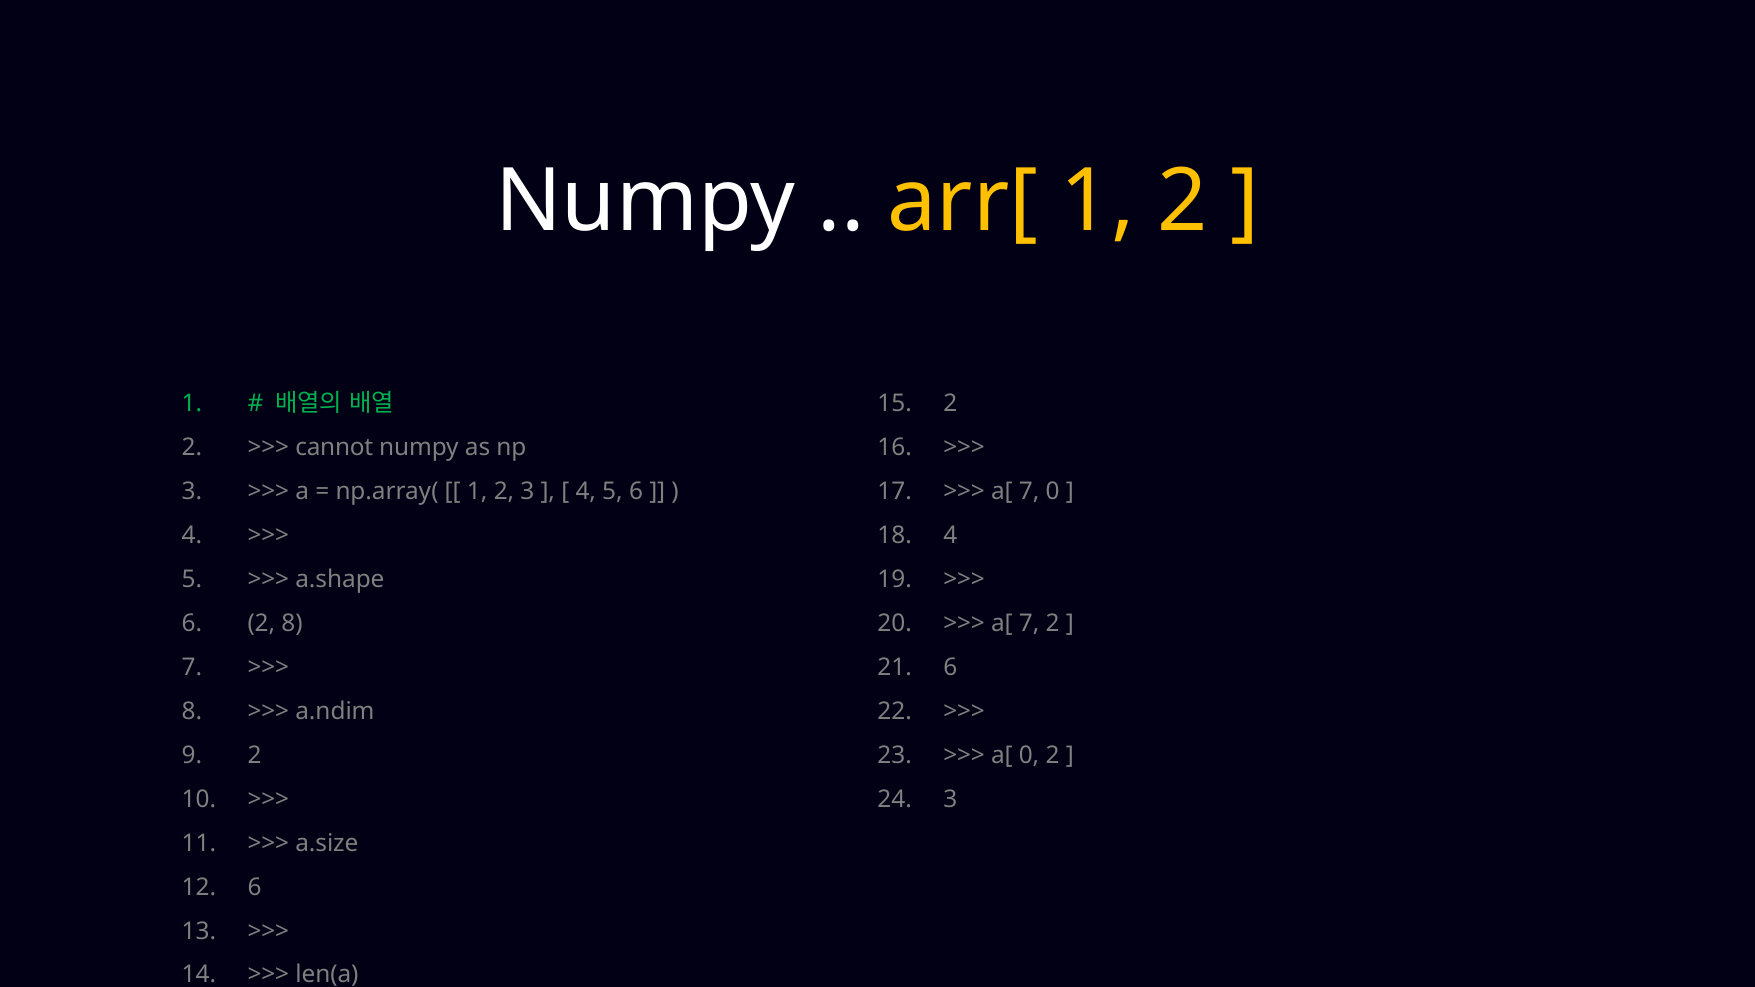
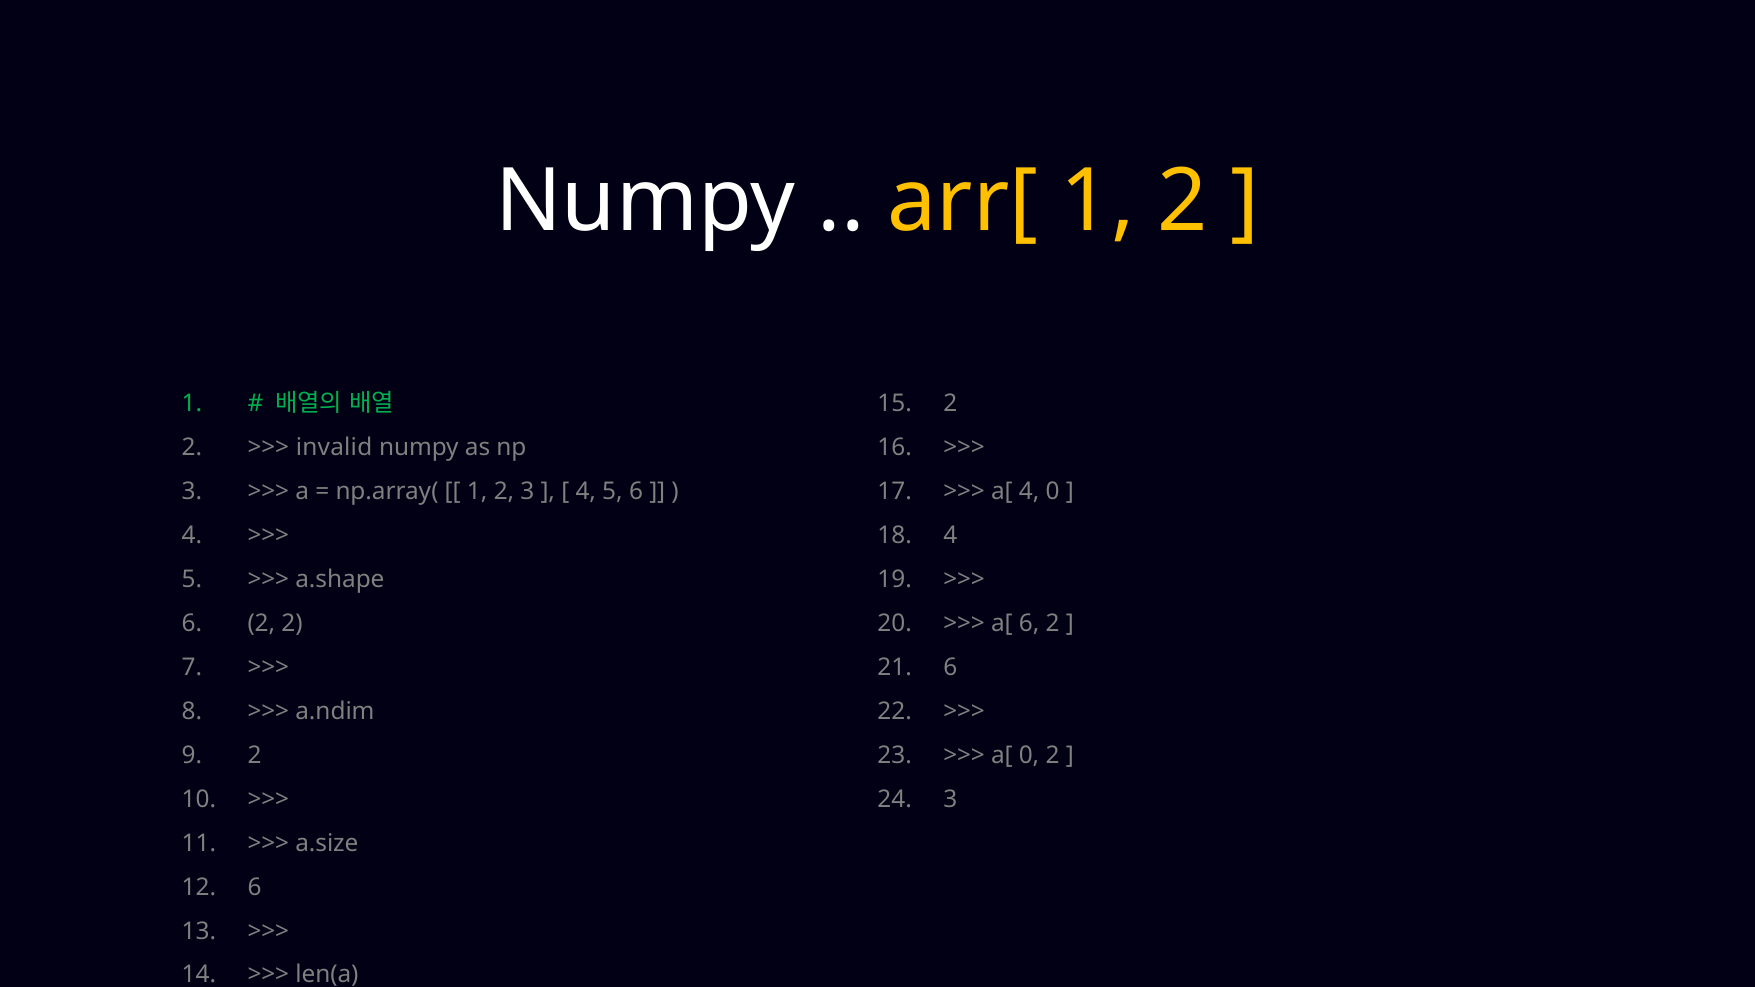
cannot: cannot -> invalid
7 at (1029, 492): 7 -> 4
2 8: 8 -> 2
7 at (1029, 624): 7 -> 6
